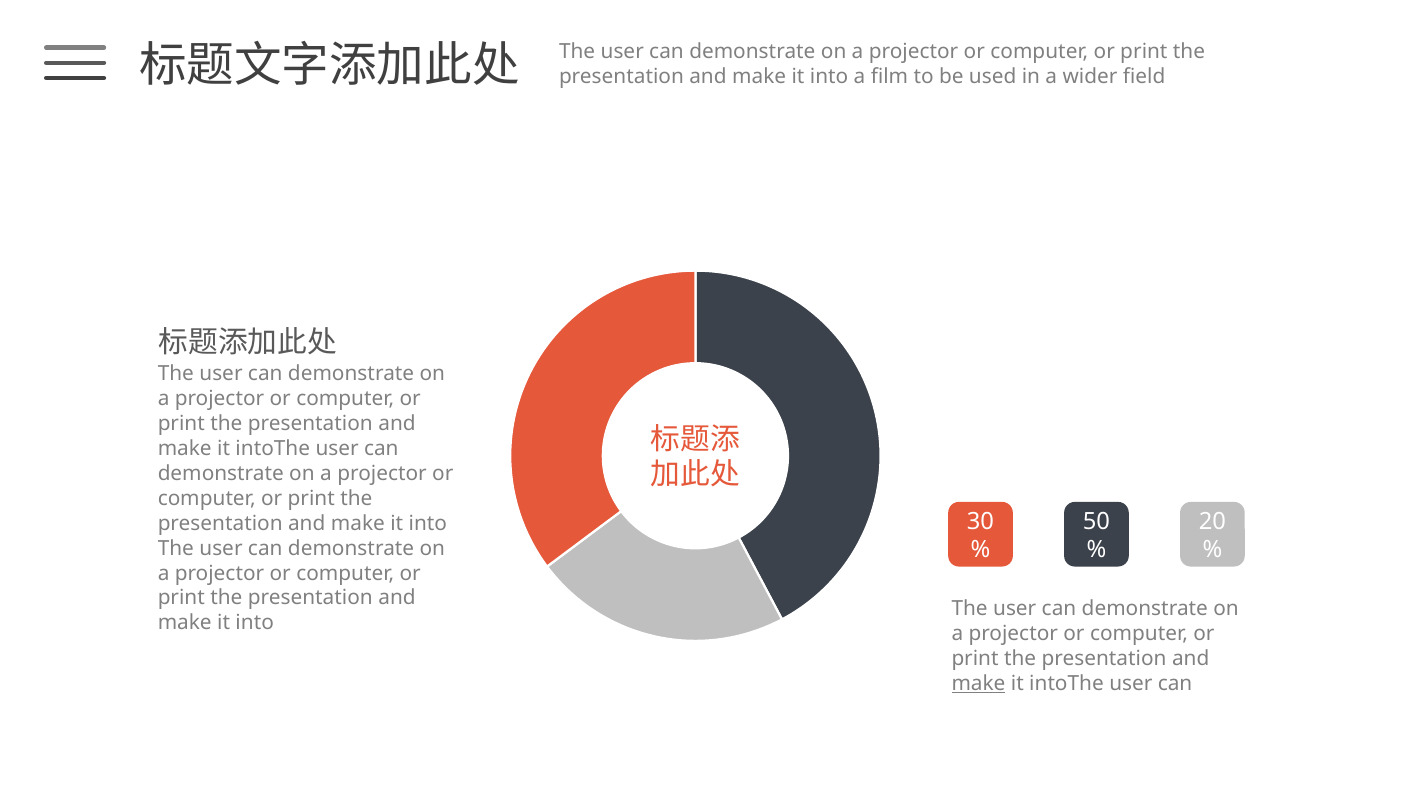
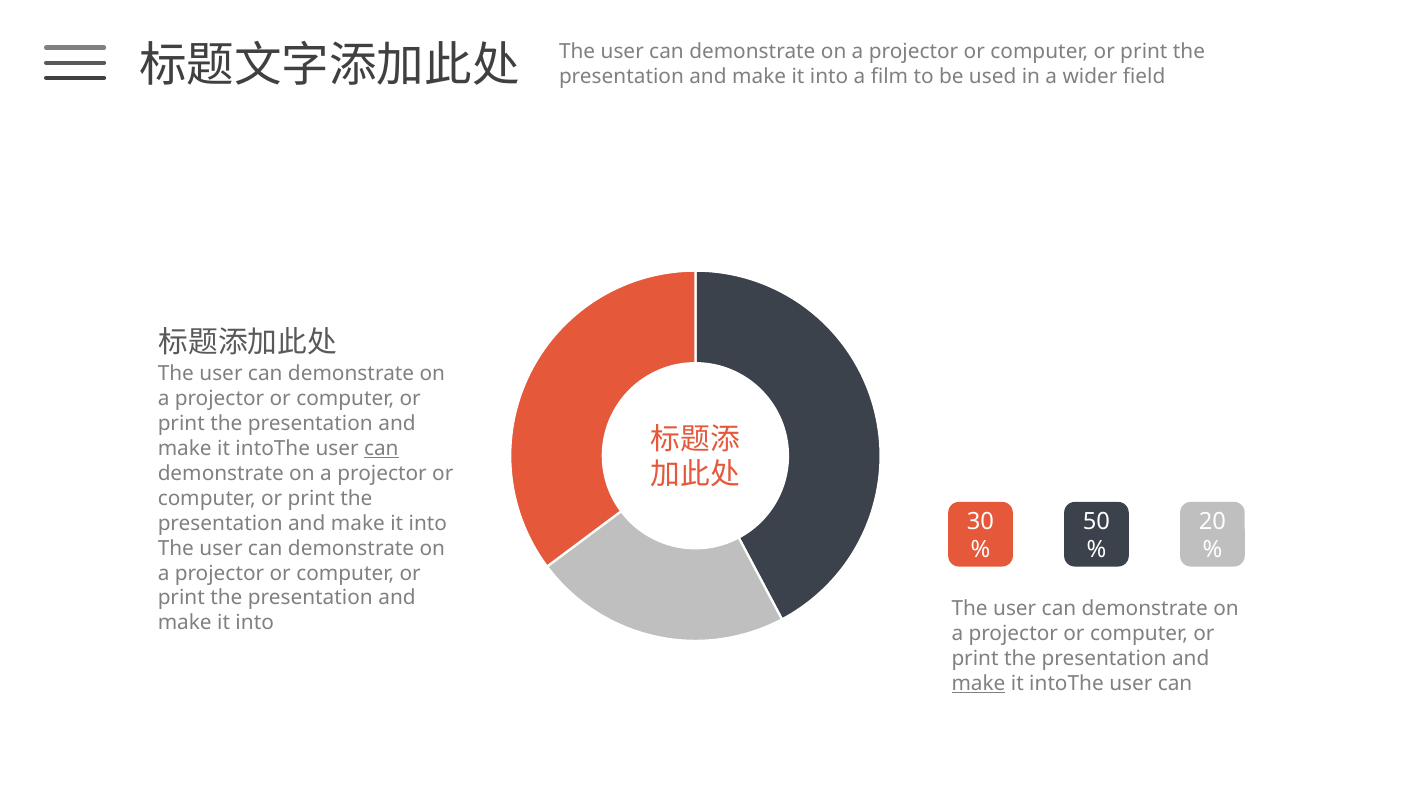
can at (381, 448) underline: none -> present
